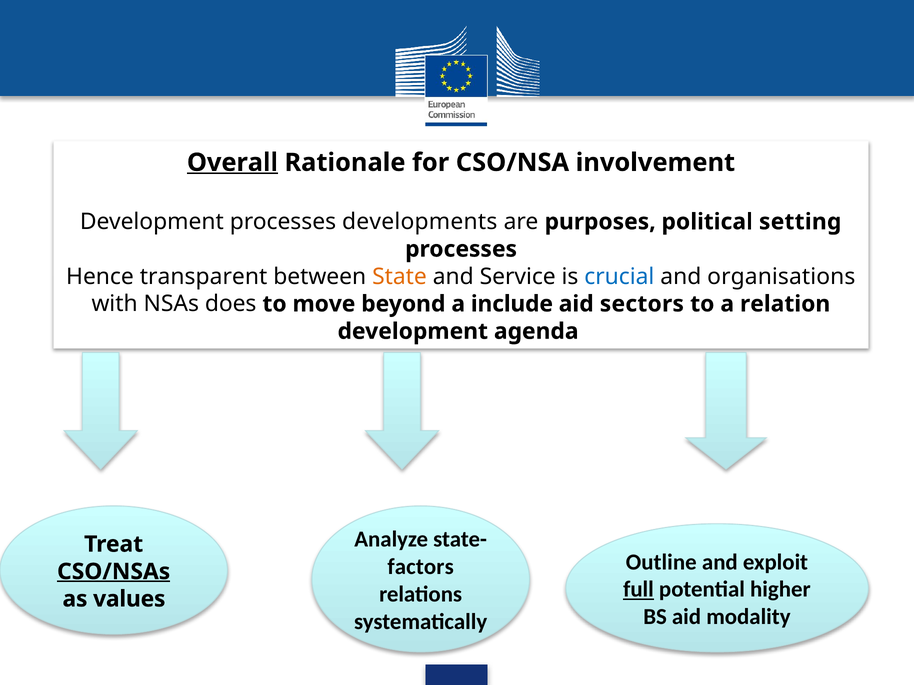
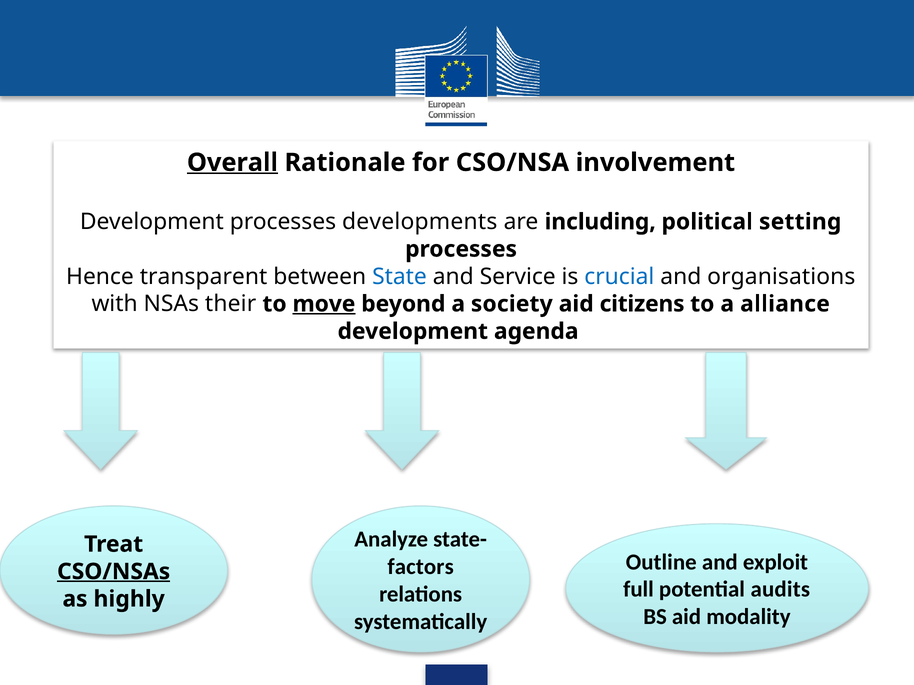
purposes: purposes -> including
State colour: orange -> blue
does: does -> their
move underline: none -> present
include: include -> society
sectors: sectors -> citizens
relation: relation -> alliance
full underline: present -> none
higher: higher -> audits
values: values -> highly
